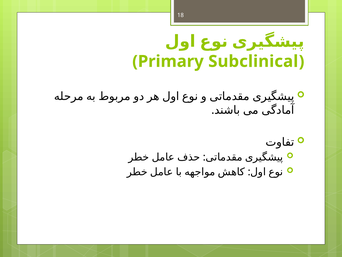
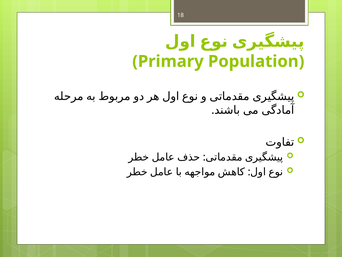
Subclinical: Subclinical -> Population
